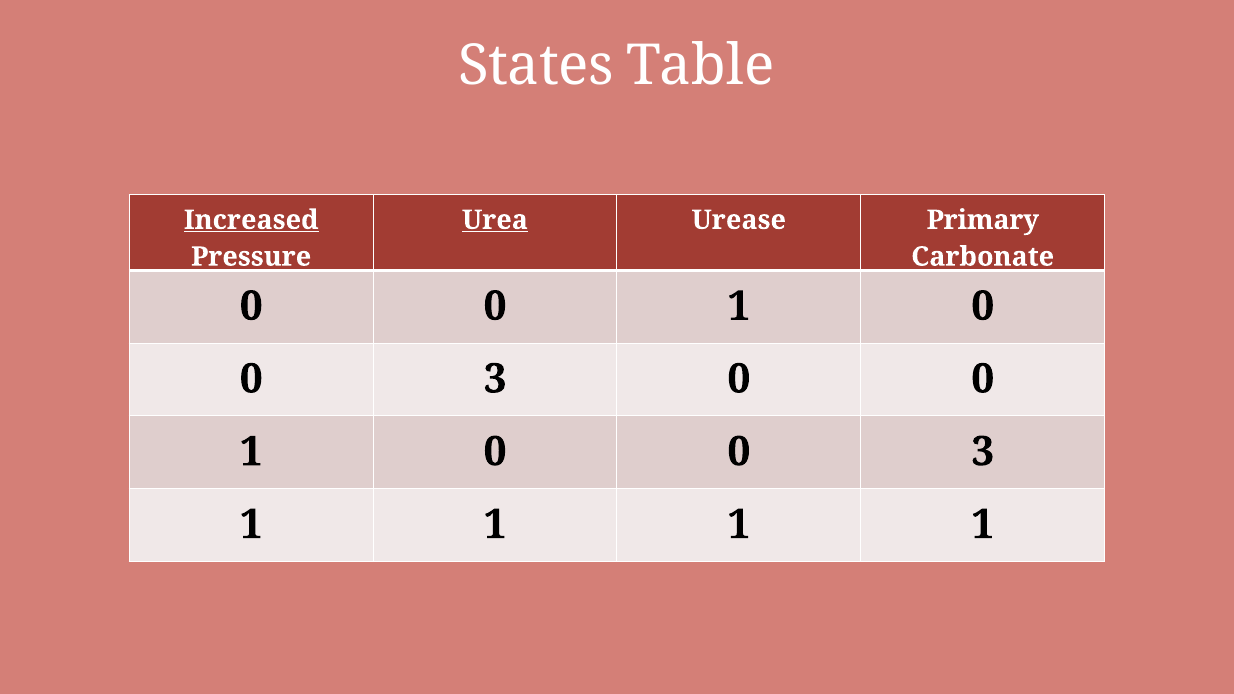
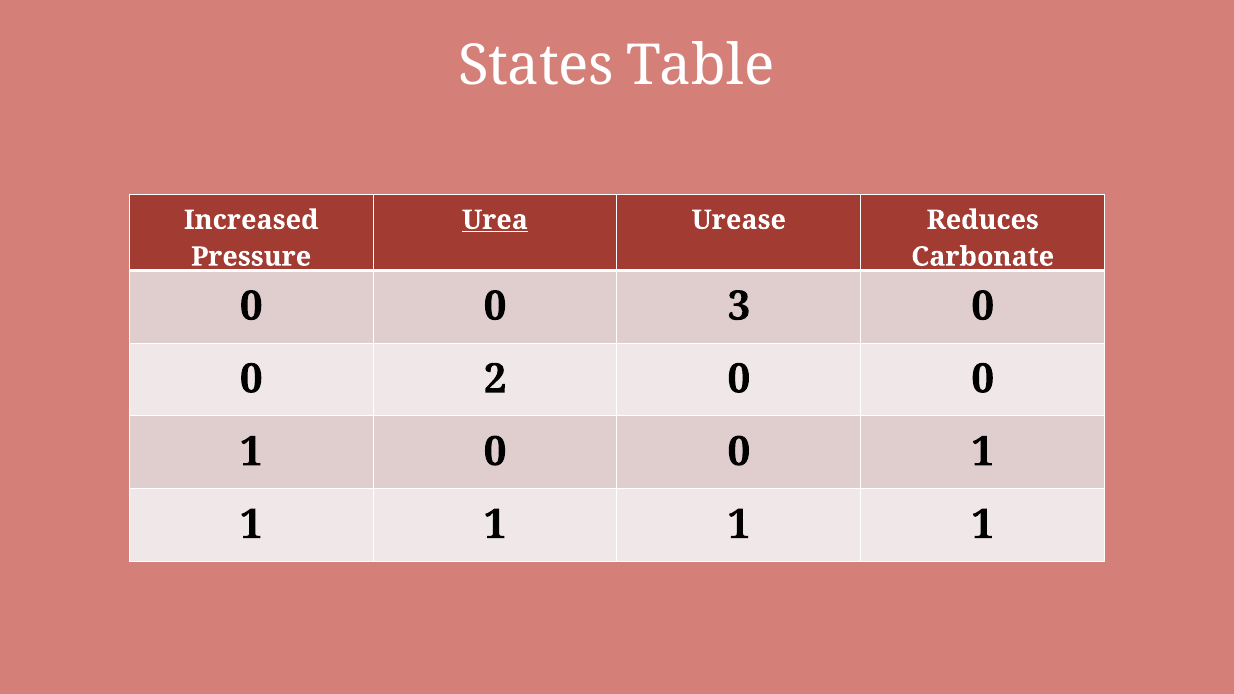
Increased at (251, 220) underline: present -> none
Primary: Primary -> Reduces
1 at (739, 306): 1 -> 3
3 at (495, 379): 3 -> 2
3 at (983, 452): 3 -> 1
